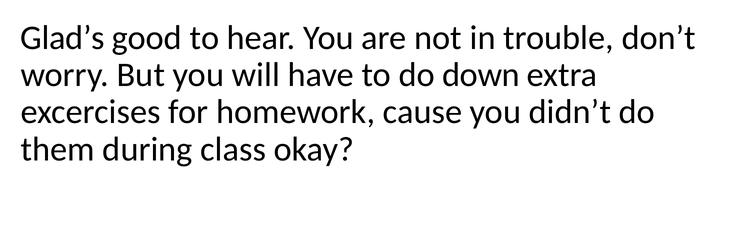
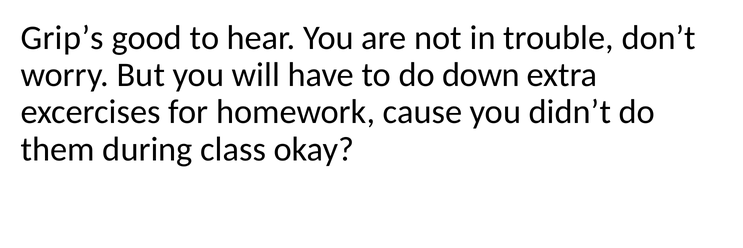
Glad’s: Glad’s -> Grip’s
